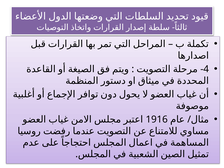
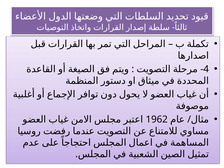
1916: 1916 -> 1962
